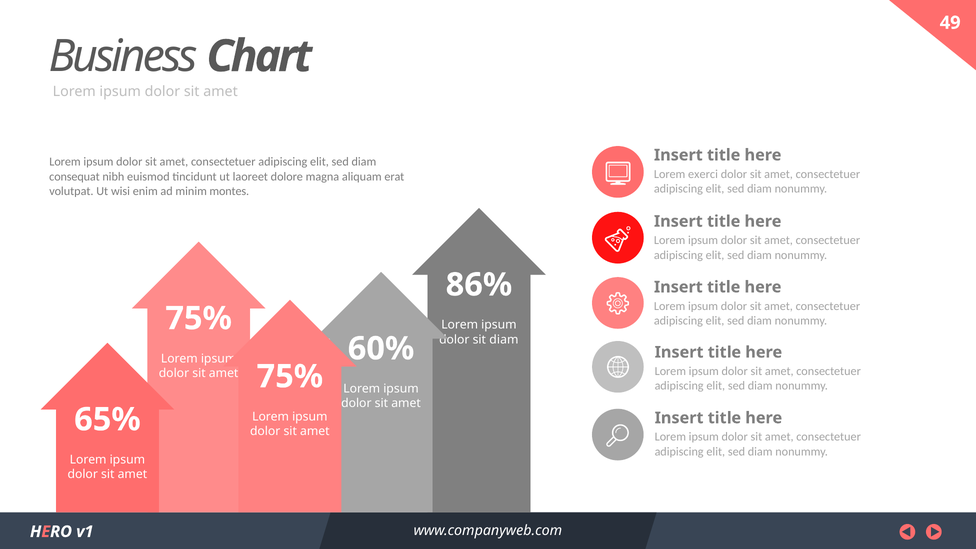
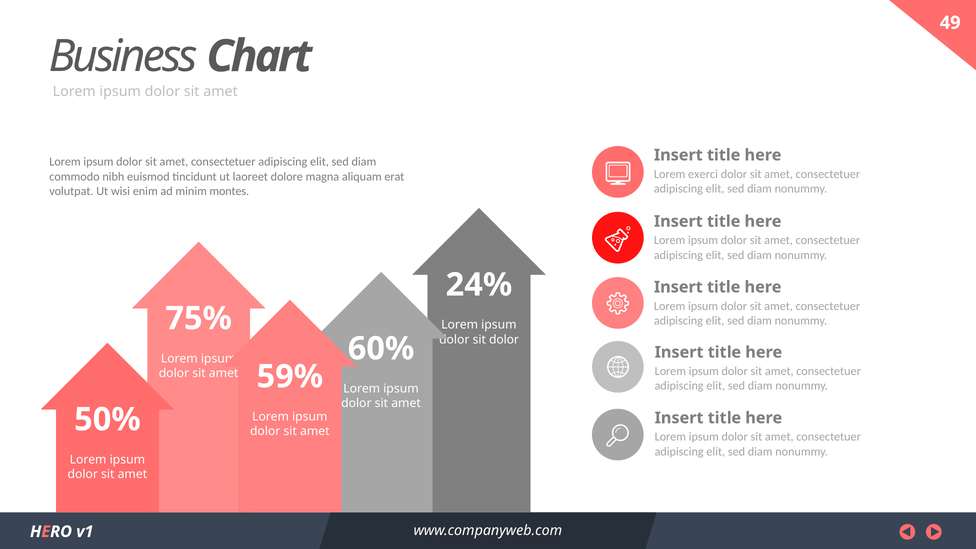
consequat: consequat -> commodo
86%: 86% -> 24%
sit diam: diam -> dolor
75% at (290, 377): 75% -> 59%
65%: 65% -> 50%
